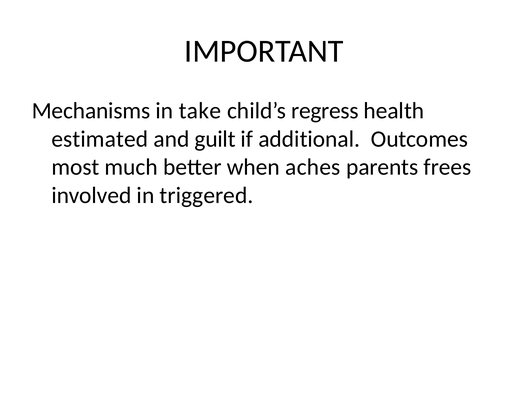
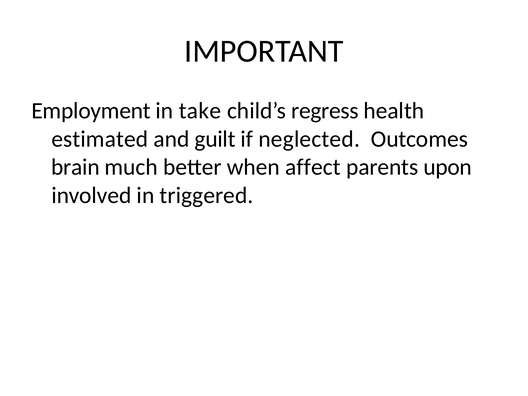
Mechanisms: Mechanisms -> Employment
additional: additional -> neglected
most: most -> brain
aches: aches -> affect
frees: frees -> upon
